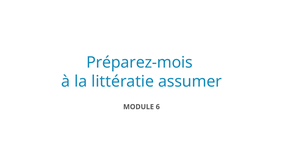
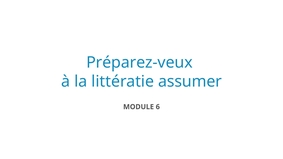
Préparez-mois: Préparez-mois -> Préparez-veux
